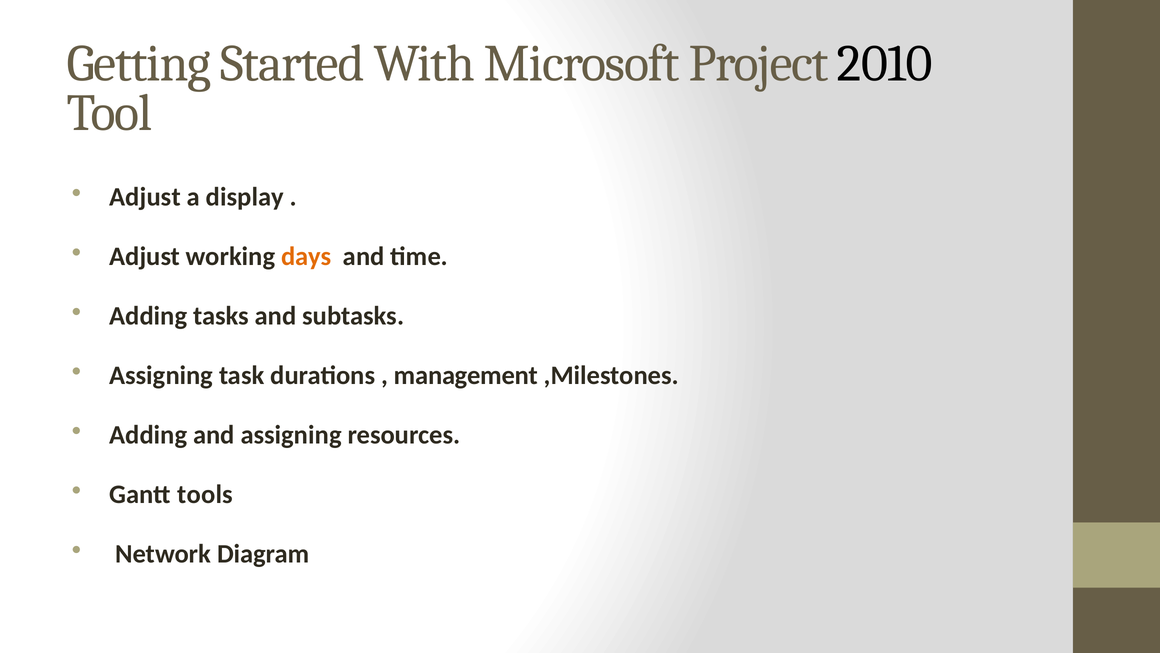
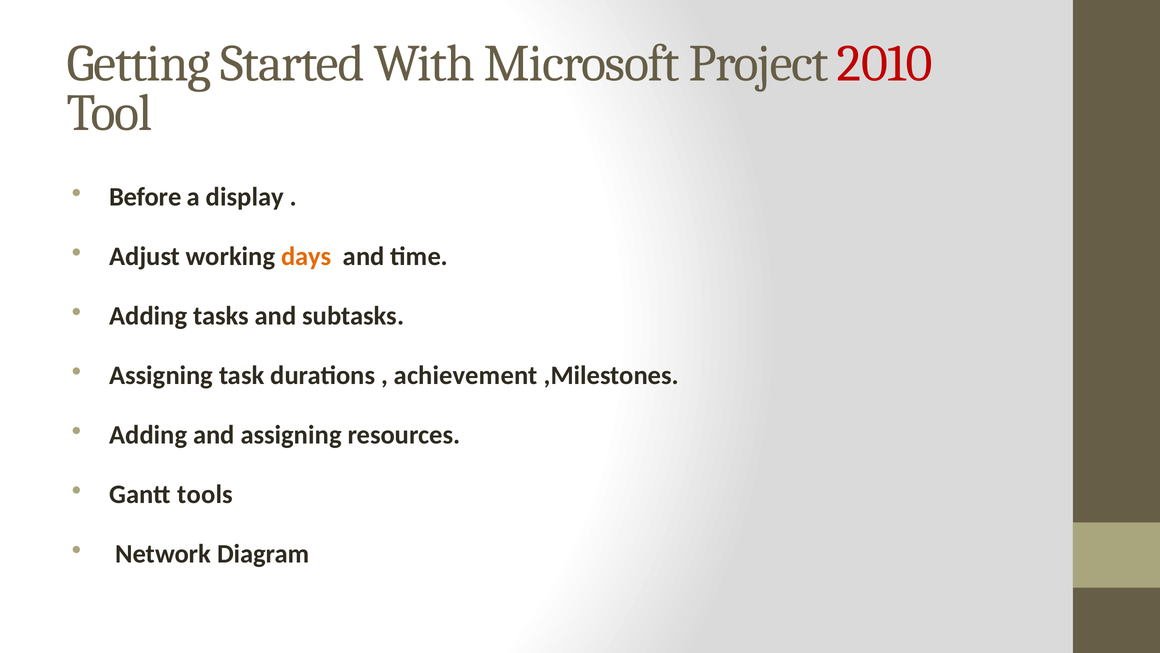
2010 colour: black -> red
Adjust at (145, 197): Adjust -> Before
management: management -> achievement
